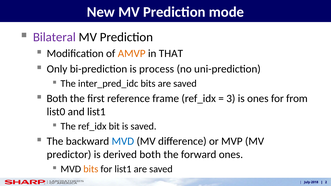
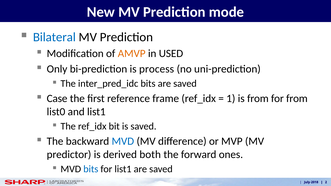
Bilateral colour: purple -> blue
THAT: THAT -> USED
Both at (57, 99): Both -> Case
3: 3 -> 1
is ones: ones -> from
bits at (91, 169) colour: orange -> blue
